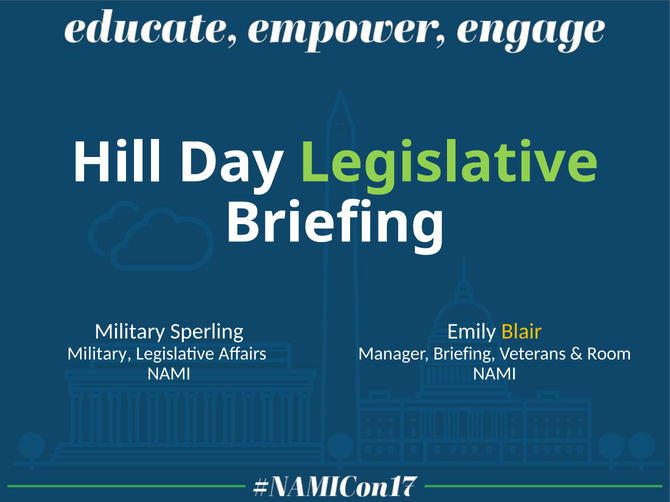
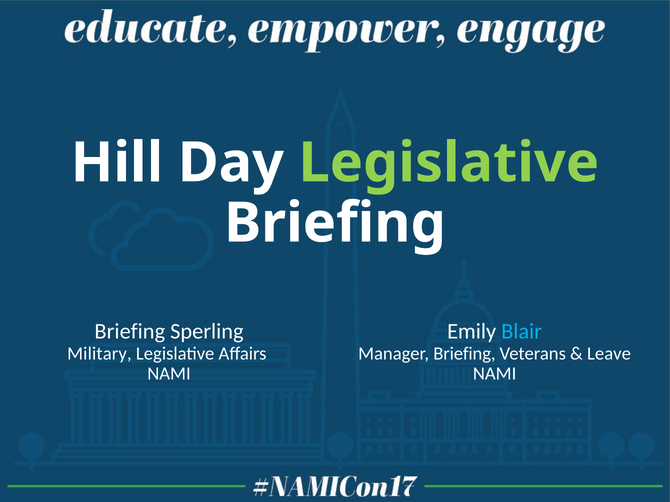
Military at (130, 332): Military -> Briefing
Blair colour: yellow -> light blue
Room: Room -> Leave
